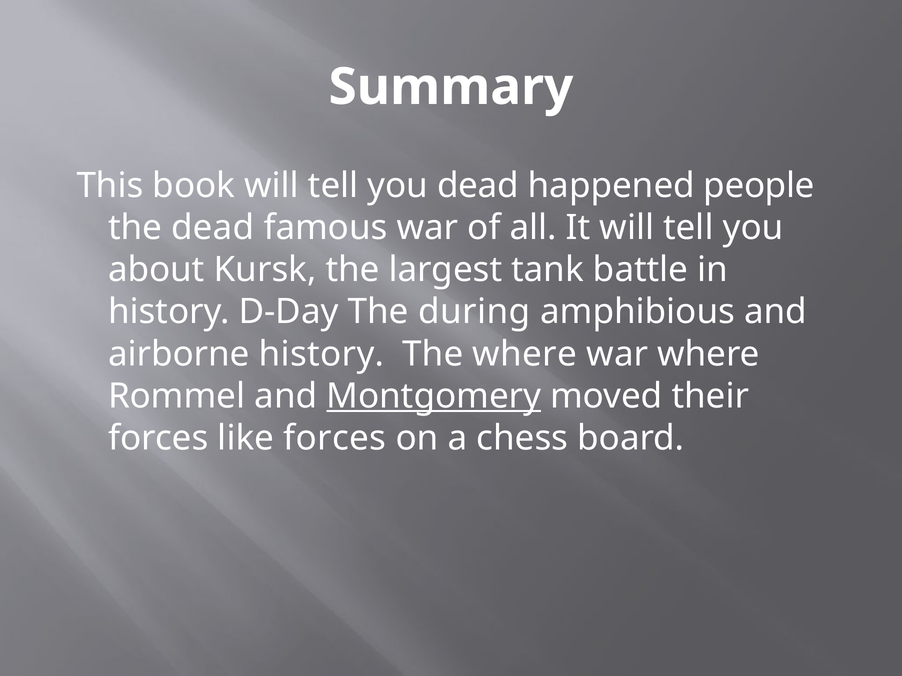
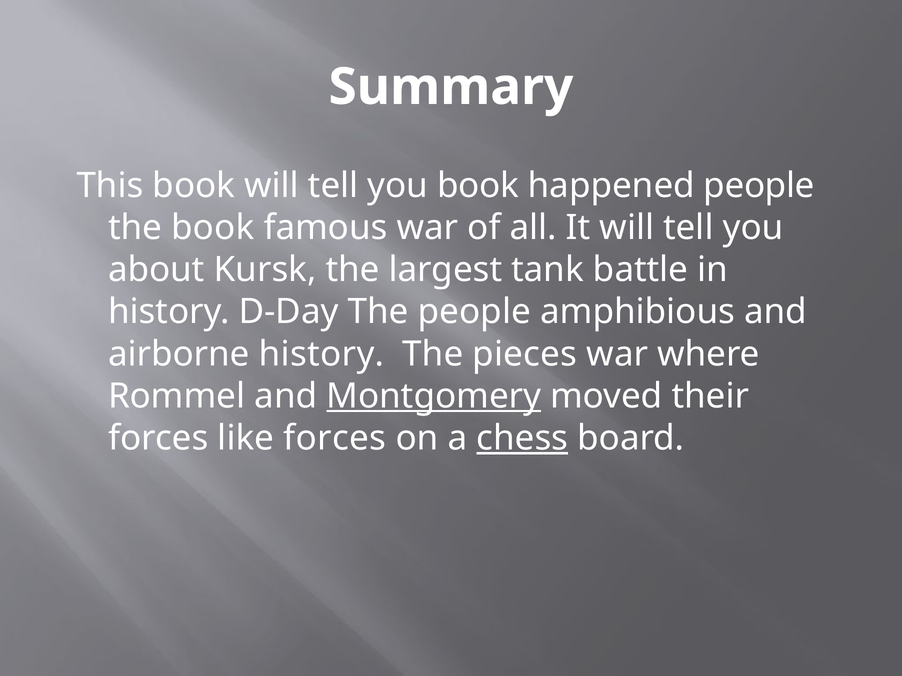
you dead: dead -> book
the dead: dead -> book
The during: during -> people
The where: where -> pieces
chess underline: none -> present
